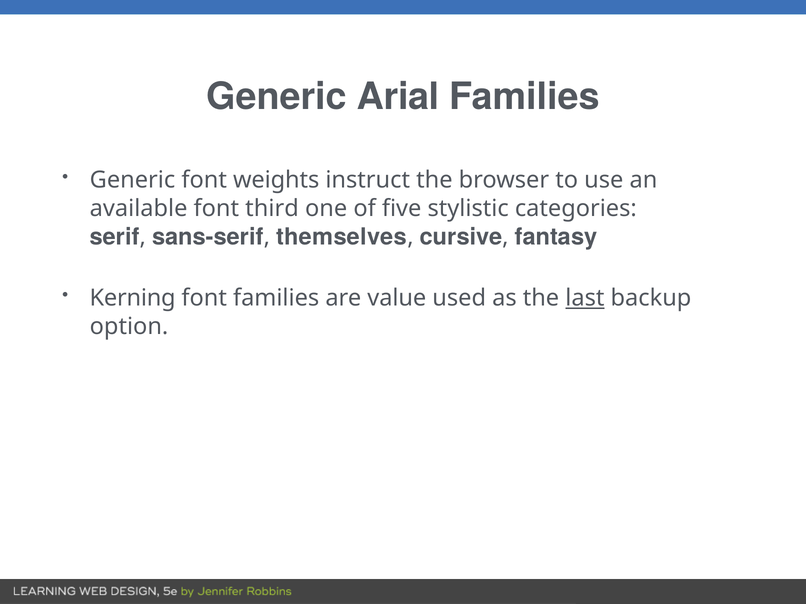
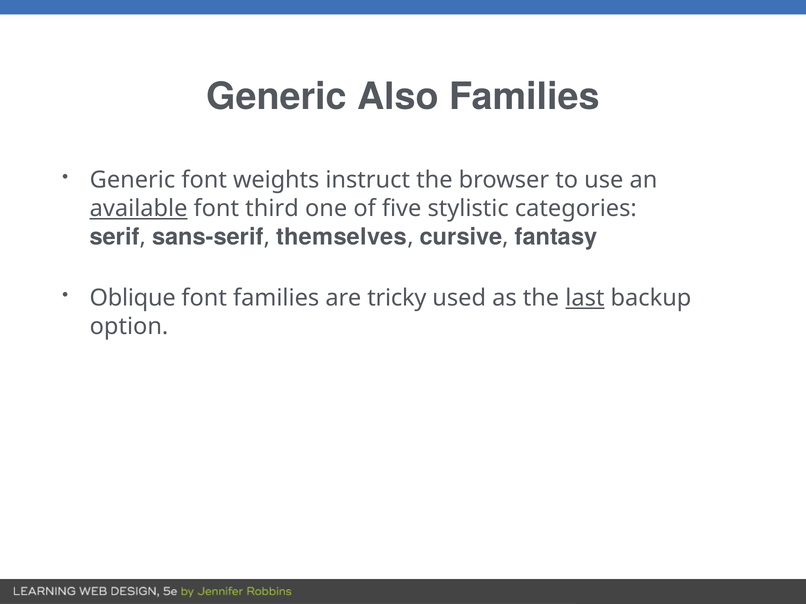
Arial: Arial -> Also
available underline: none -> present
Kerning: Kerning -> Oblique
value: value -> tricky
